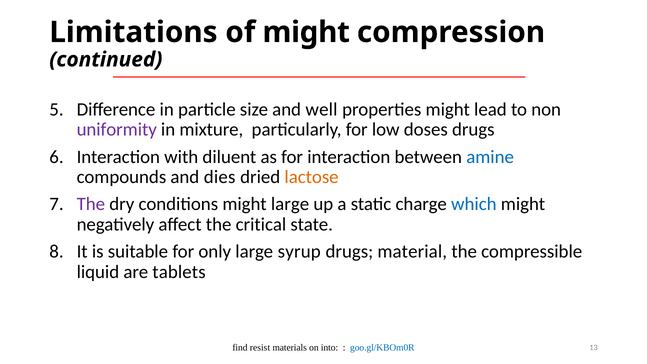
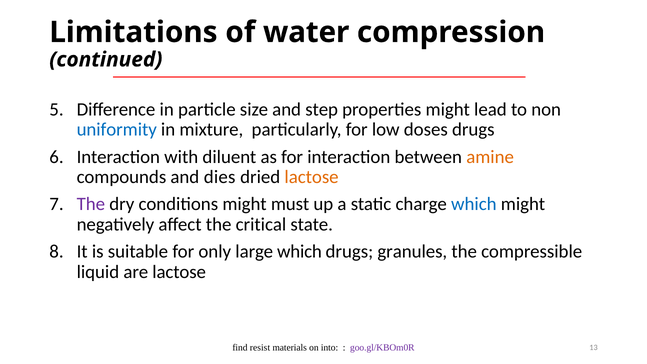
of might: might -> water
well: well -> step
uniformity colour: purple -> blue
amine colour: blue -> orange
might large: large -> must
large syrup: syrup -> which
material: material -> granules
are tablets: tablets -> lactose
goo.gl/KBOm0R colour: blue -> purple
